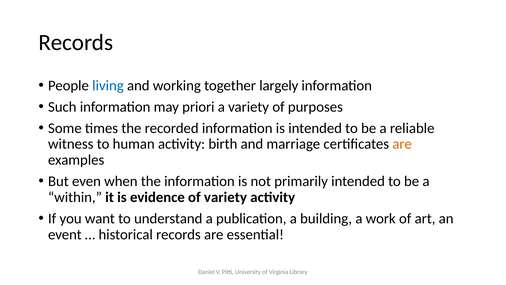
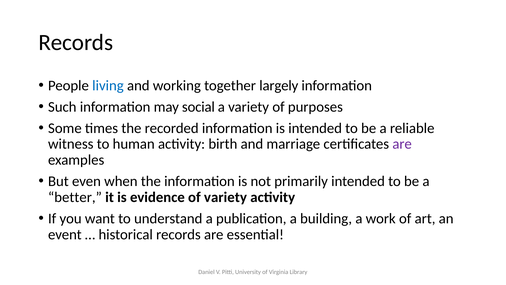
priori: priori -> social
are at (402, 144) colour: orange -> purple
within: within -> better
